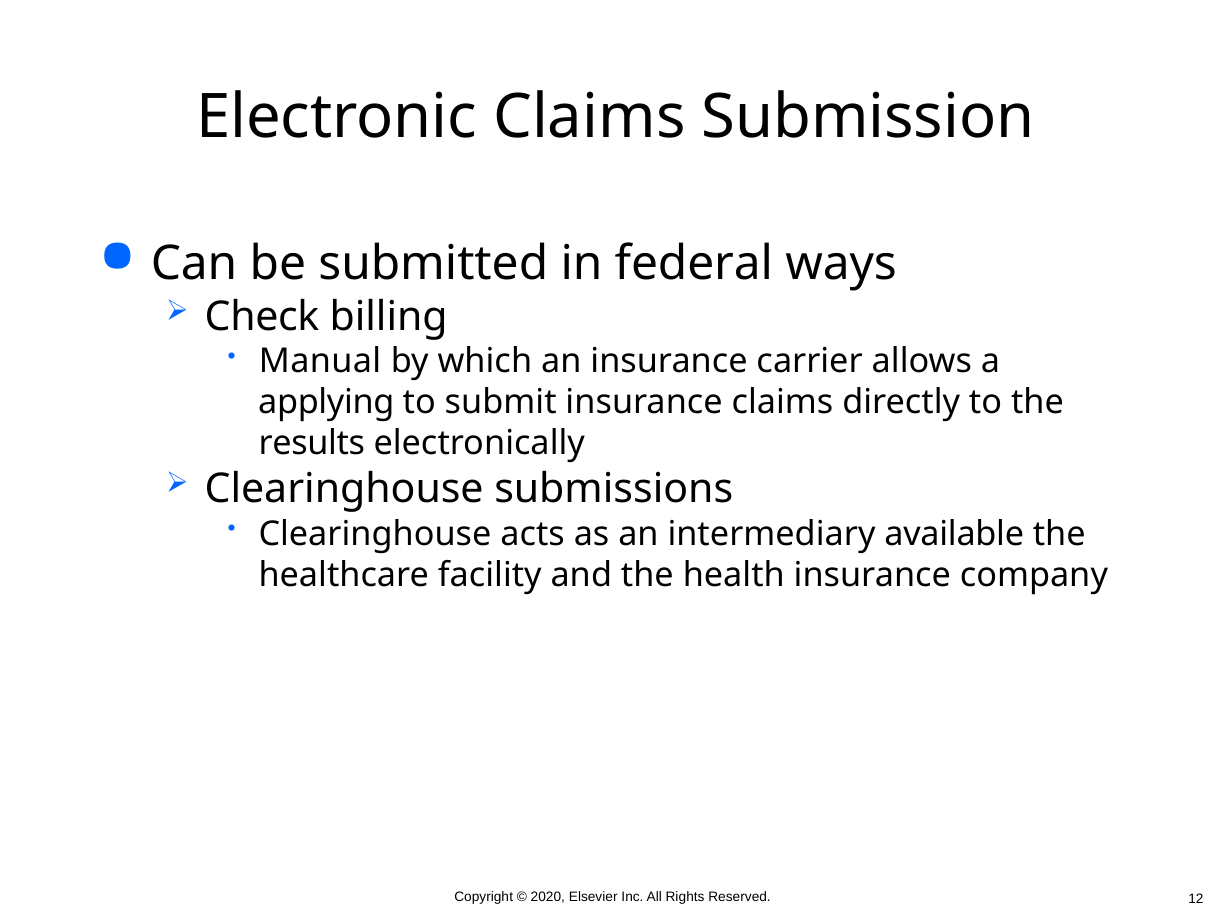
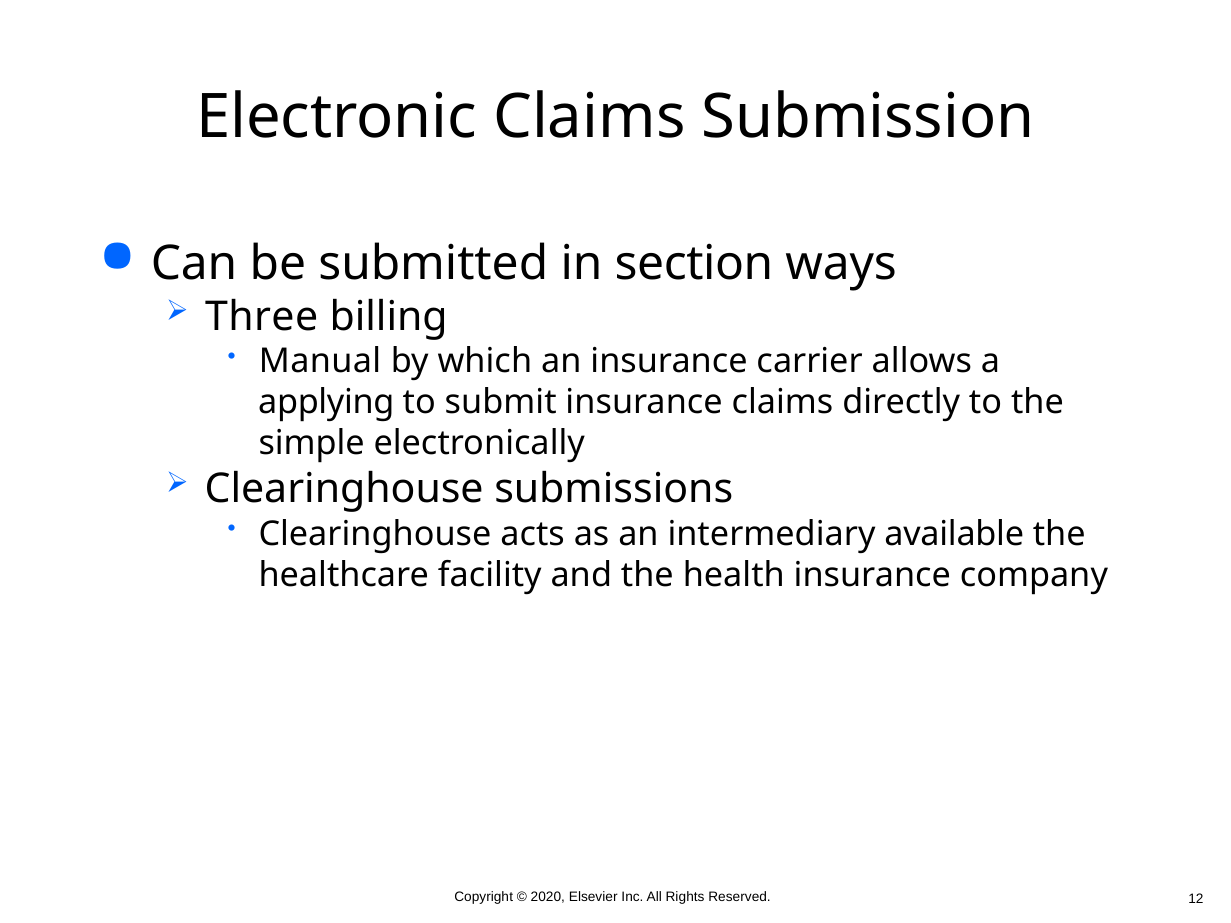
federal: federal -> section
Check: Check -> Three
results: results -> simple
